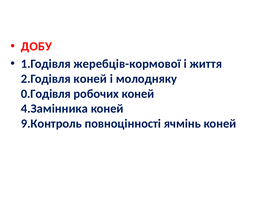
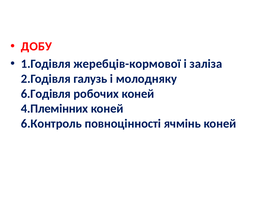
життя: життя -> заліза
2.Годівля коней: коней -> галузь
0.Годівля: 0.Годівля -> 6.Годівля
4.Замінника: 4.Замінника -> 4.Племінних
9.Контроль: 9.Контроль -> 6.Контроль
